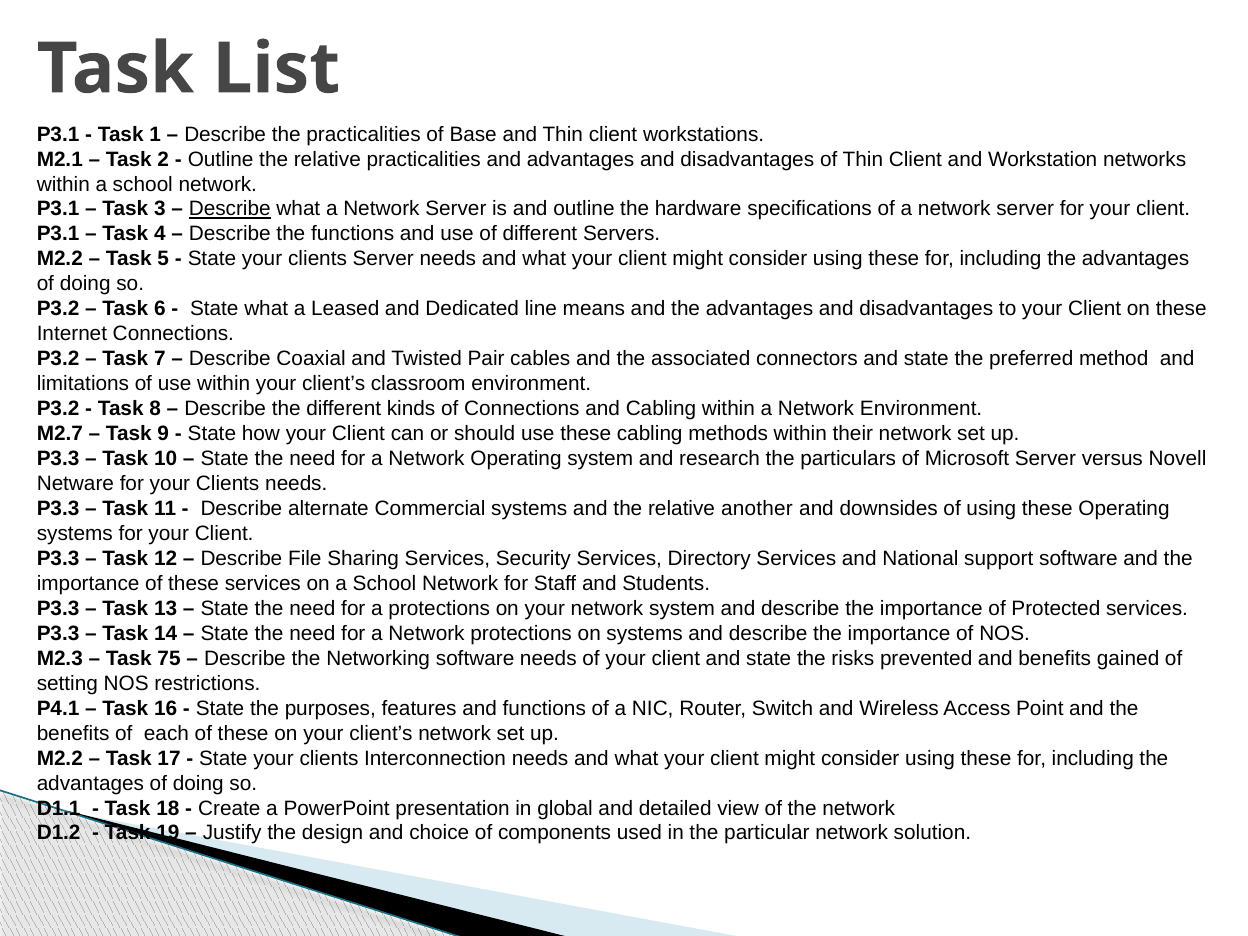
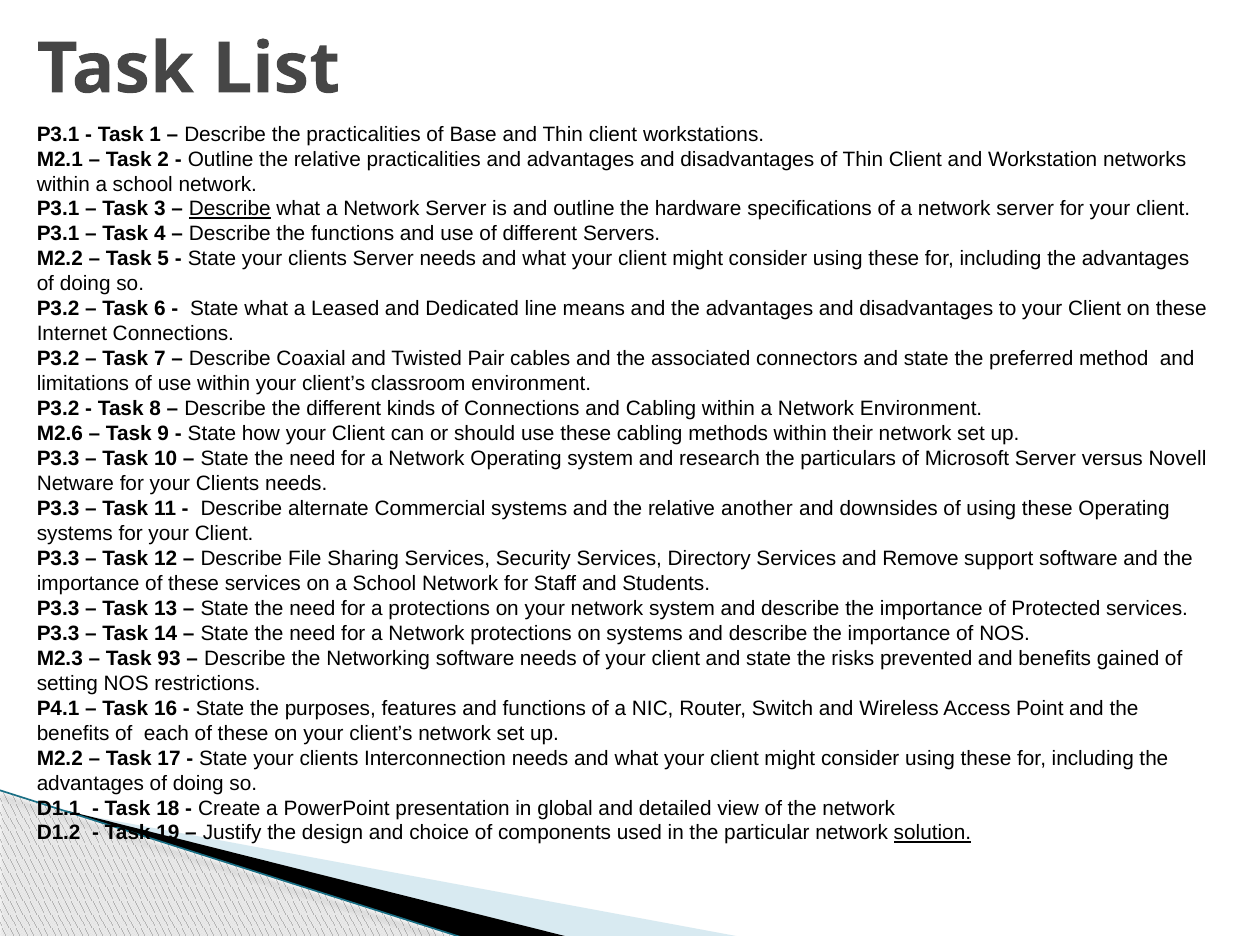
M2.7: M2.7 -> M2.6
National: National -> Remove
75: 75 -> 93
solution underline: none -> present
